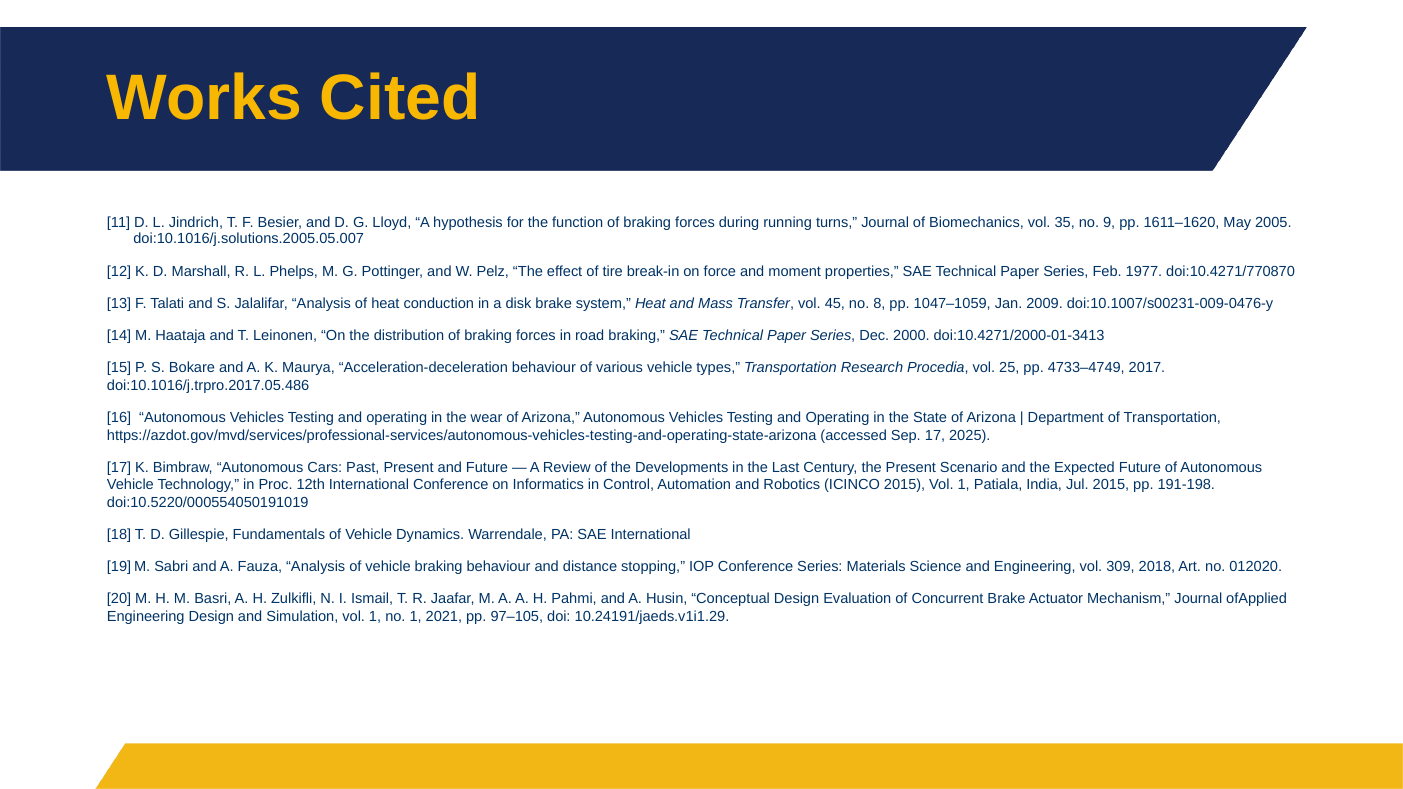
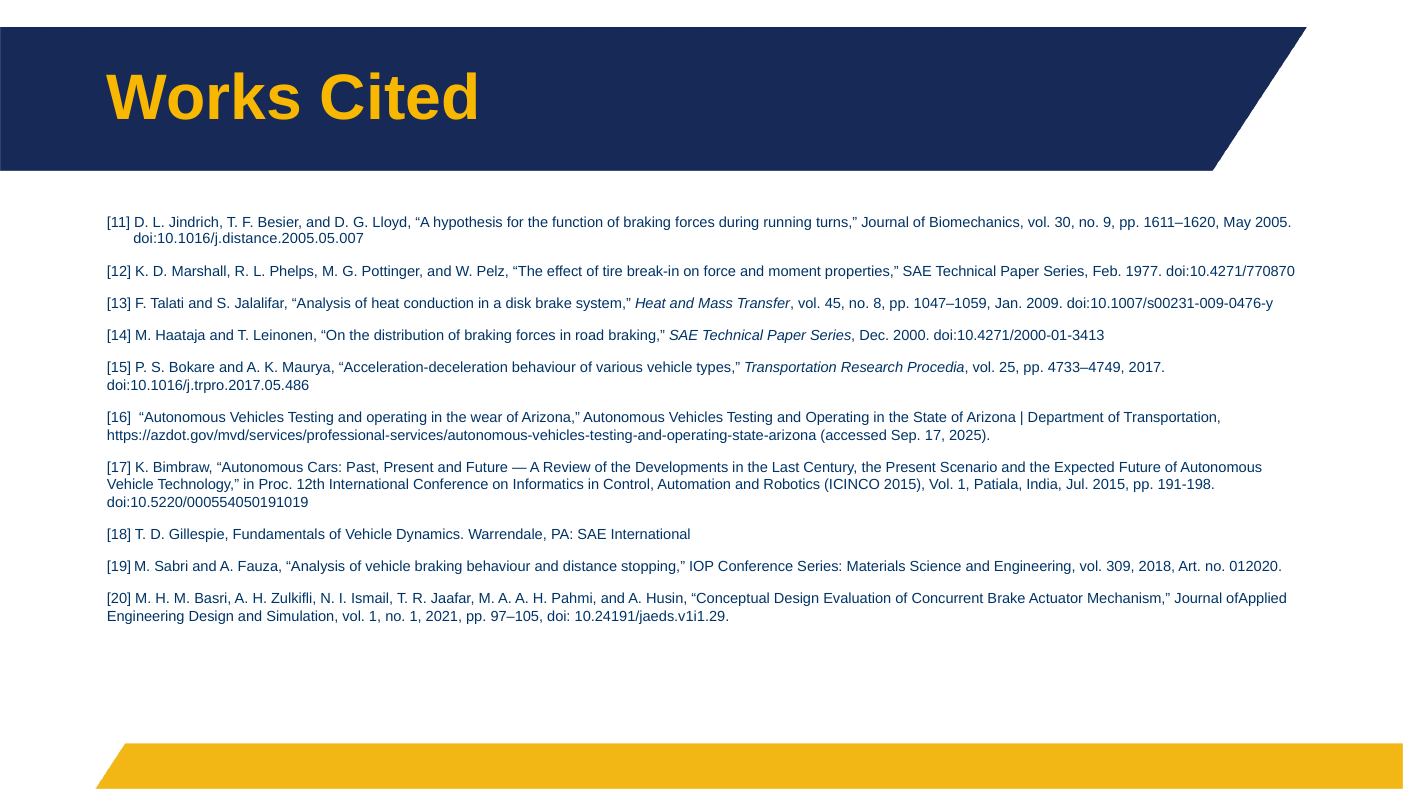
35: 35 -> 30
doi:10.1016/j.solutions.2005.05.007: doi:10.1016/j.solutions.2005.05.007 -> doi:10.1016/j.distance.2005.05.007
